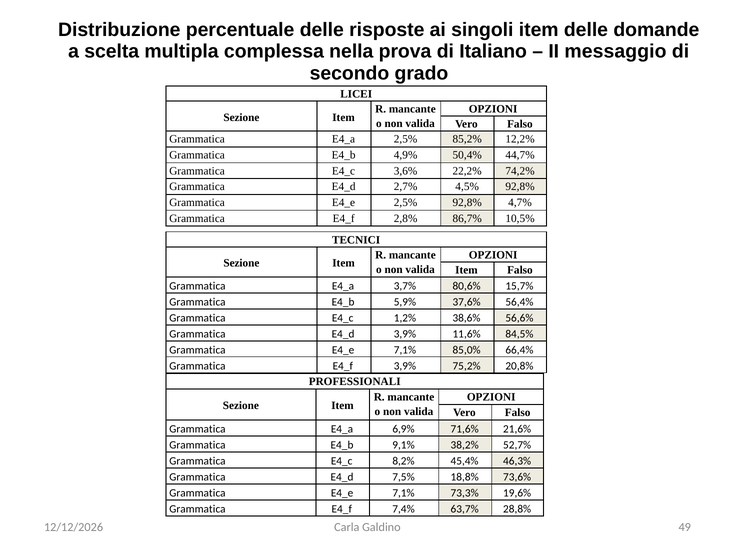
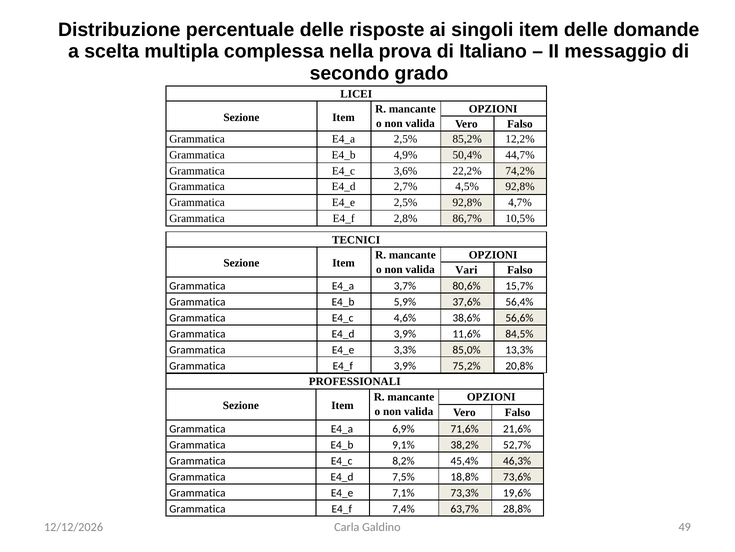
Item at (466, 270): Item -> Vari
1,2%: 1,2% -> 4,6%
7,1% at (405, 350): 7,1% -> 3,3%
66,4%: 66,4% -> 13,3%
